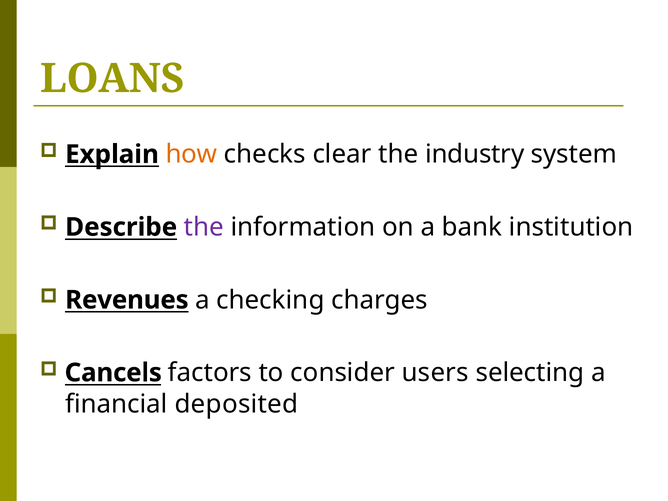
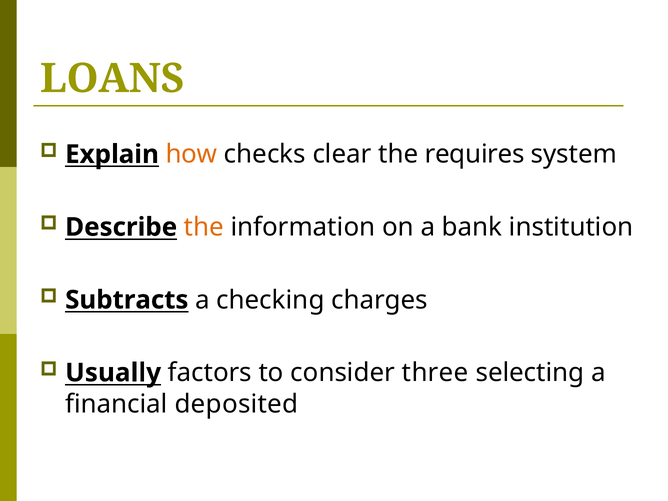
industry: industry -> requires
the at (204, 227) colour: purple -> orange
Revenues: Revenues -> Subtracts
Cancels: Cancels -> Usually
users: users -> three
